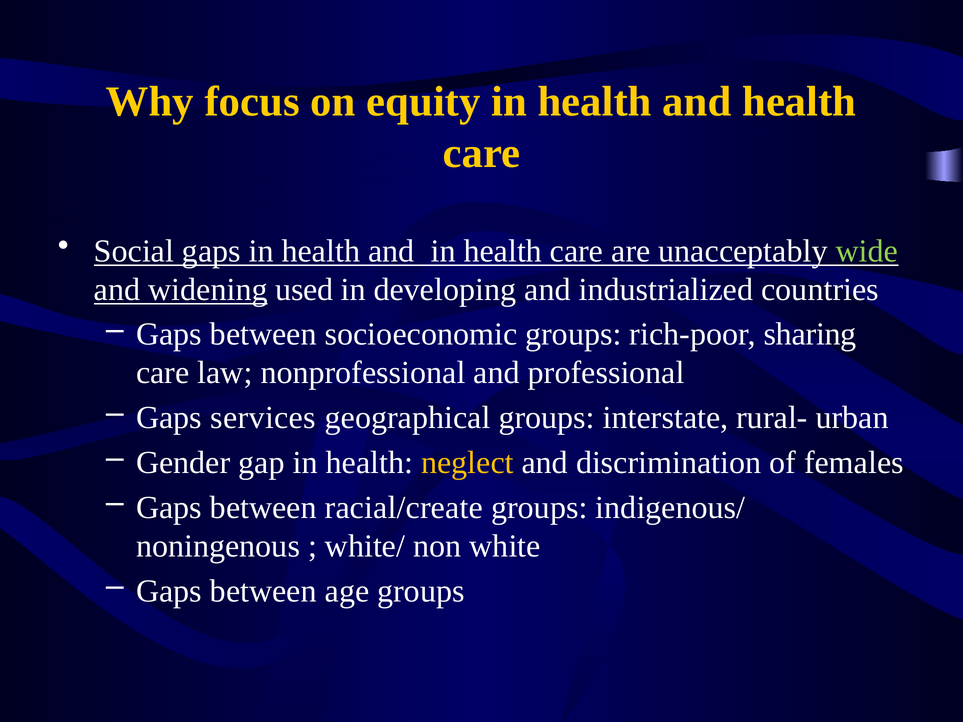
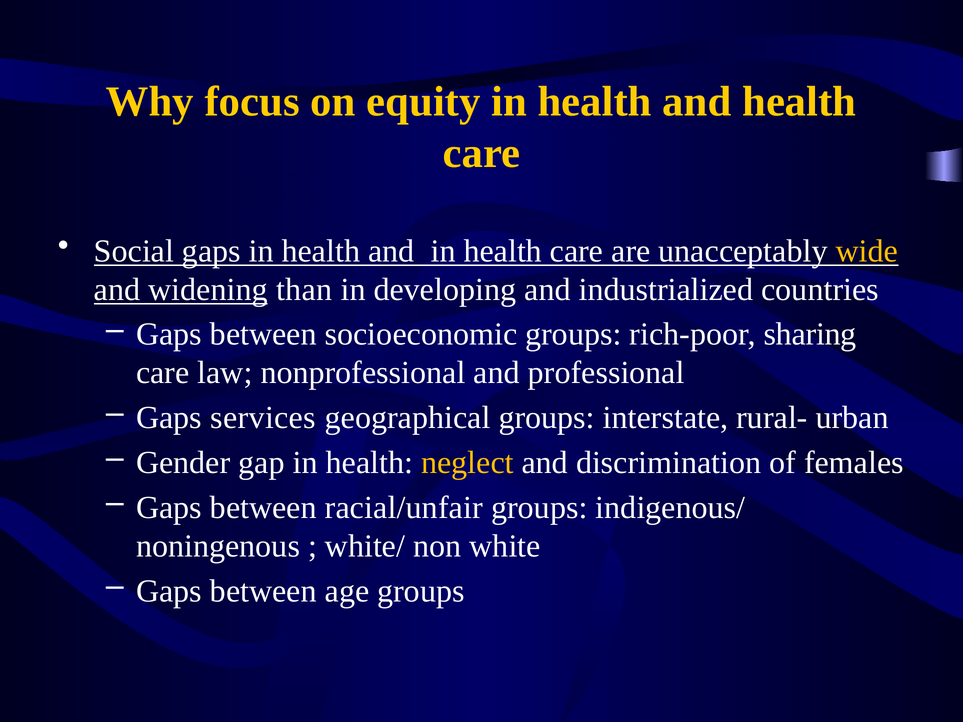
wide colour: light green -> yellow
used: used -> than
racial/create: racial/create -> racial/unfair
